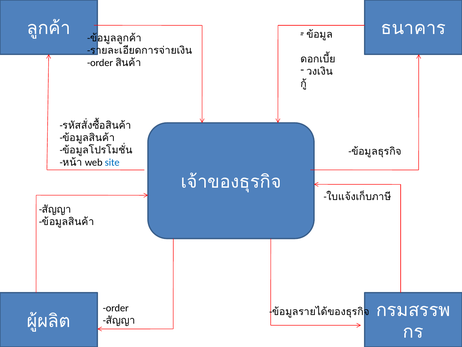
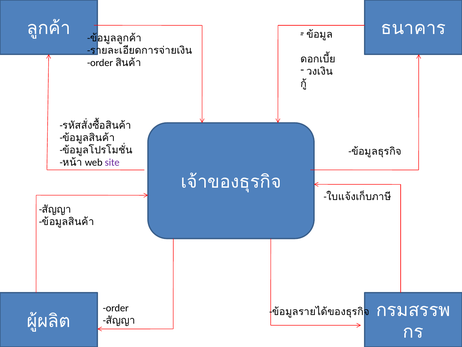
site colour: blue -> purple
